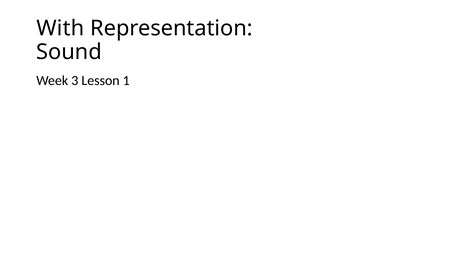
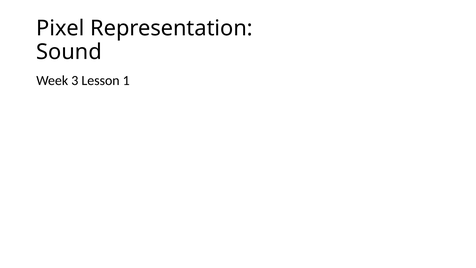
With: With -> Pixel
